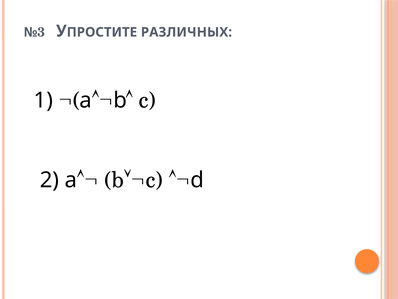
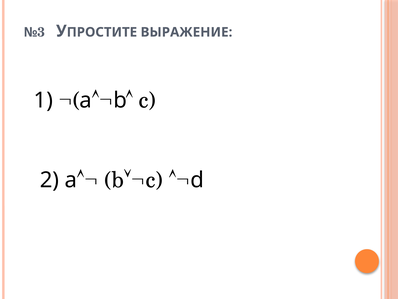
РАЗЛИЧНЫХ: РАЗЛИЧНЫХ -> ВЫРАЖЕНИЕ
